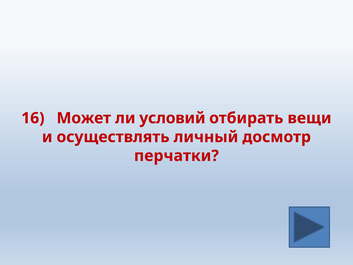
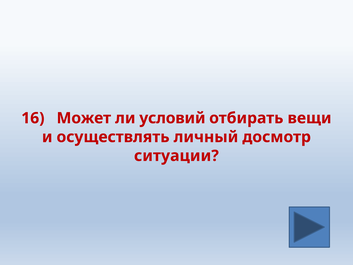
перчатки: перчатки -> ситуации
